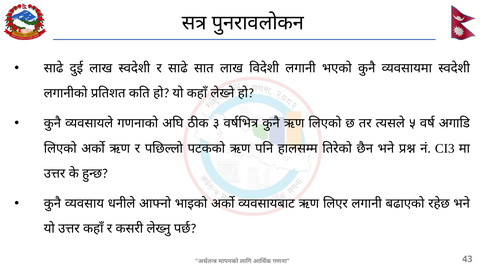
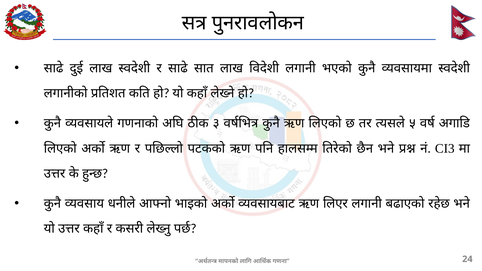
43: 43 -> 24
